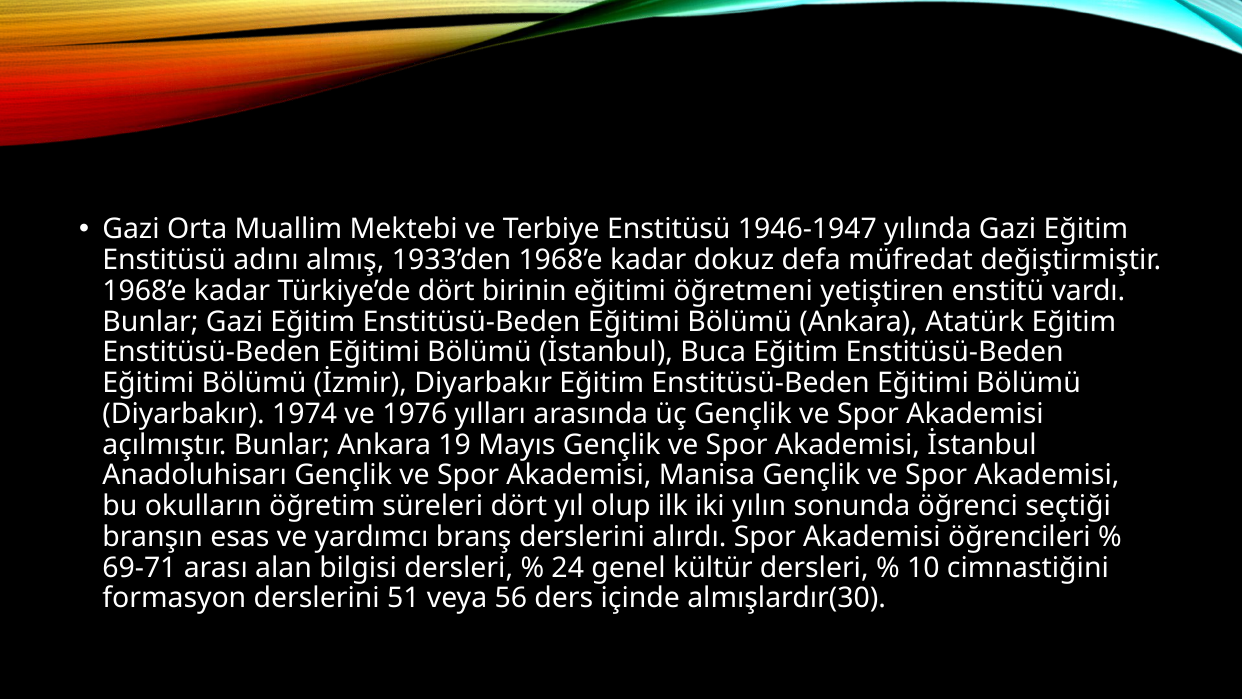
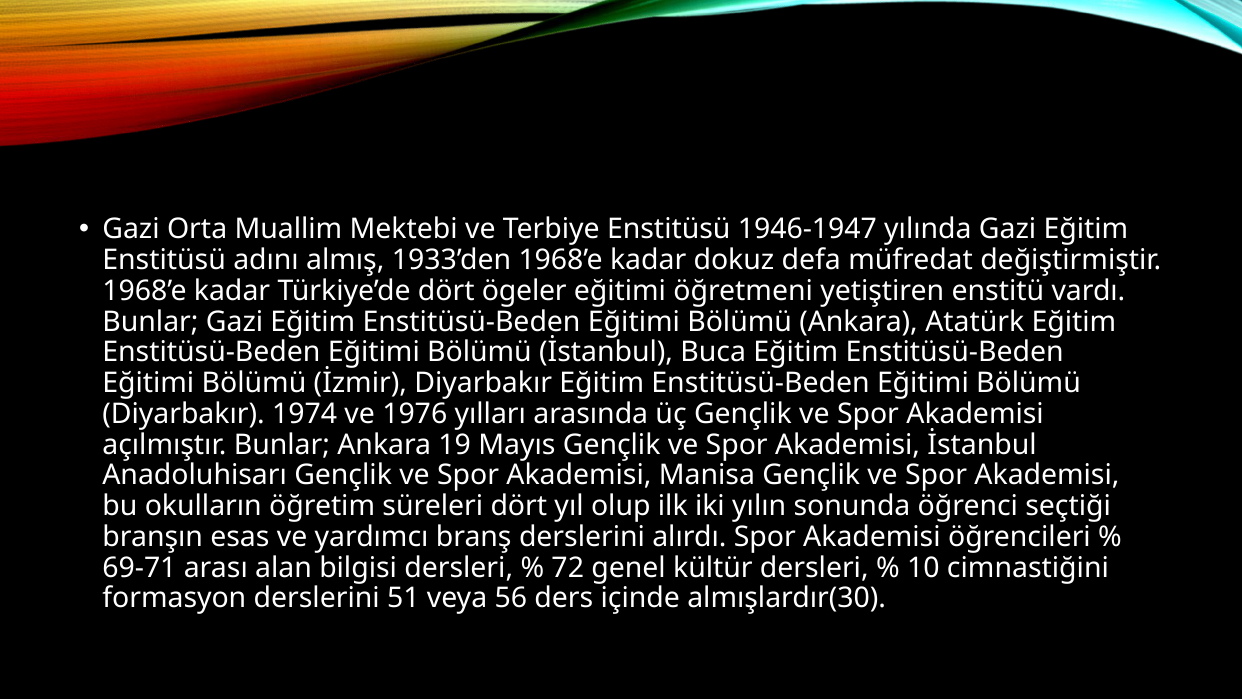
birinin: birinin -> ögeler
24: 24 -> 72
